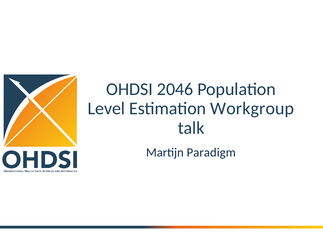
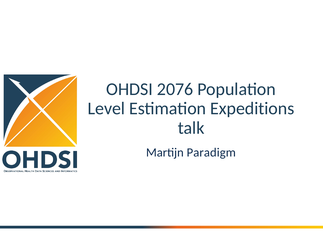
2046: 2046 -> 2076
Workgroup: Workgroup -> Expeditions
